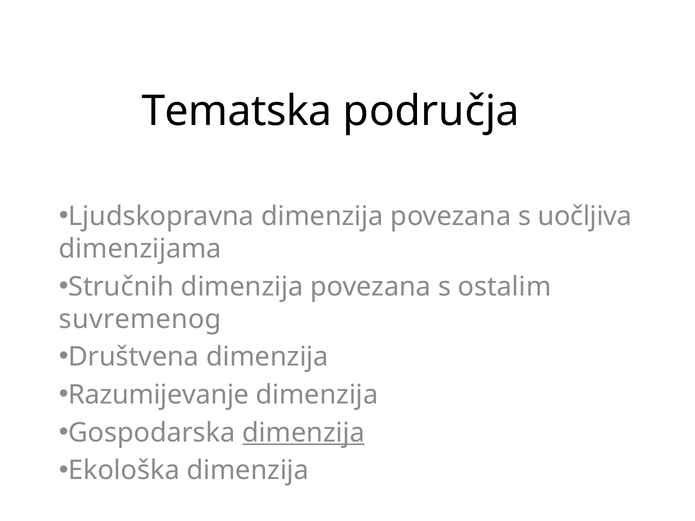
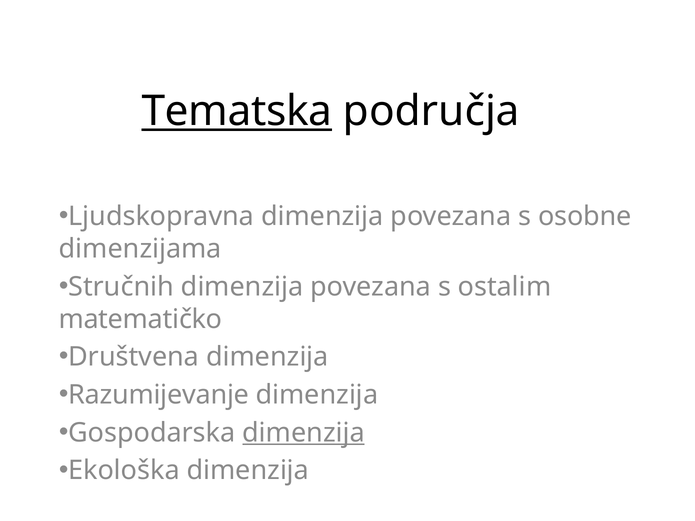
Tematska underline: none -> present
uočljiva: uočljiva -> osobne
suvremenog: suvremenog -> matematičko
